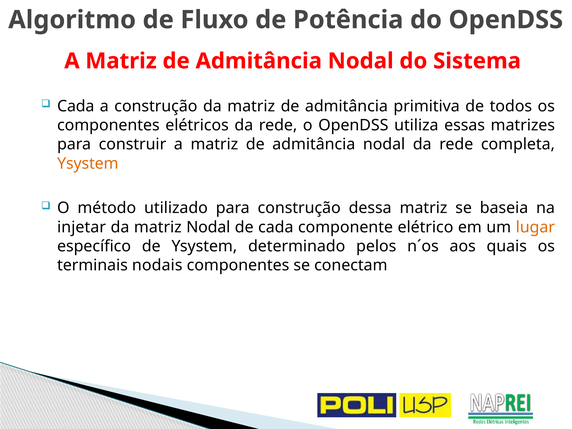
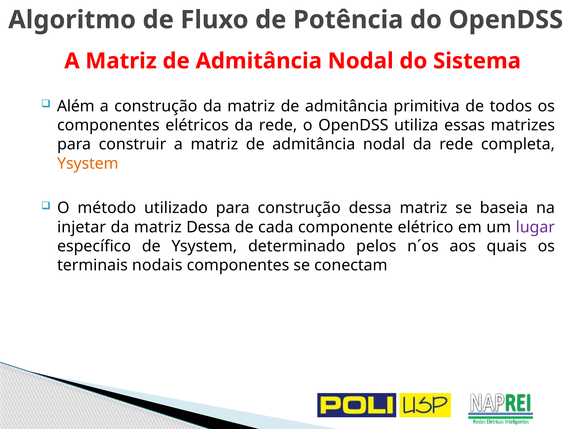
Cada at (76, 106): Cada -> Além
matriz Nodal: Nodal -> Dessa
lugar colour: orange -> purple
